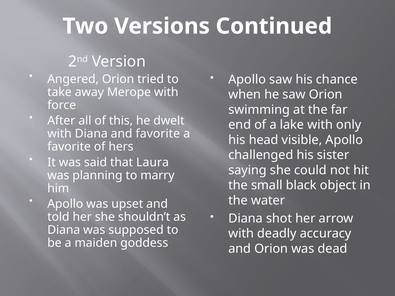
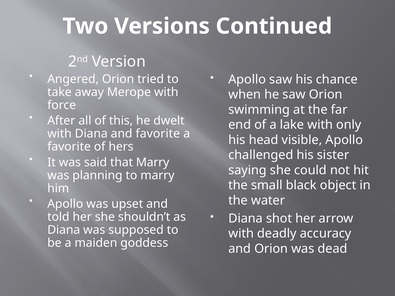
that Laura: Laura -> Marry
